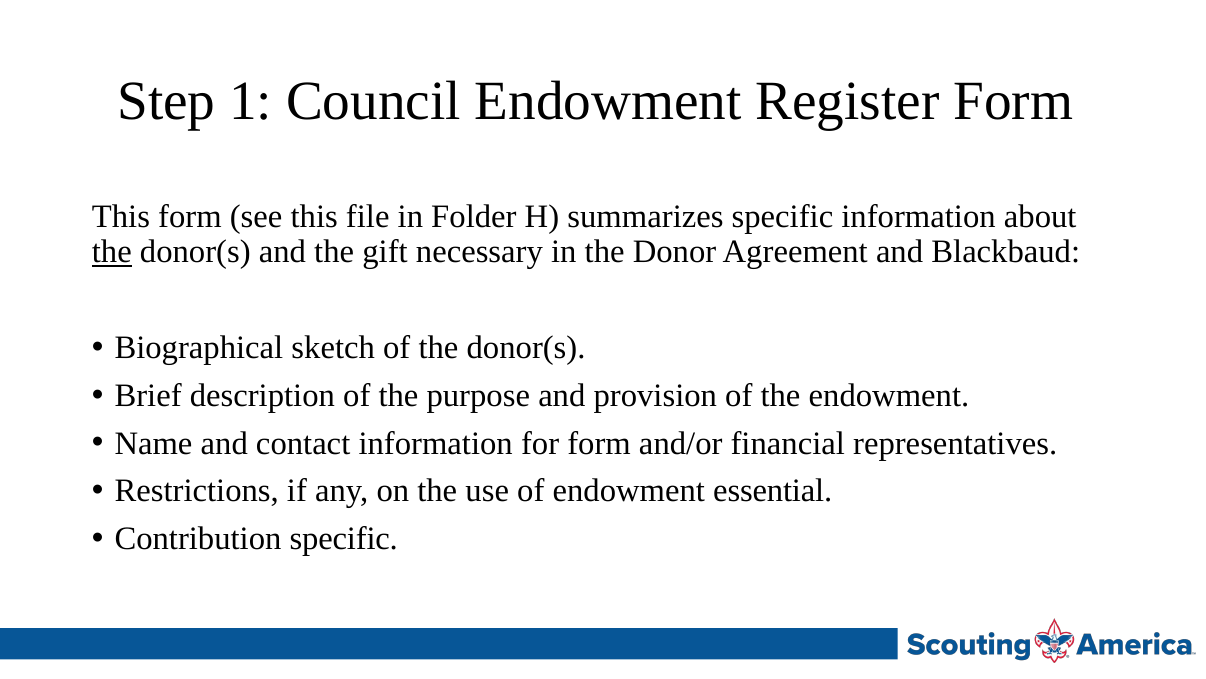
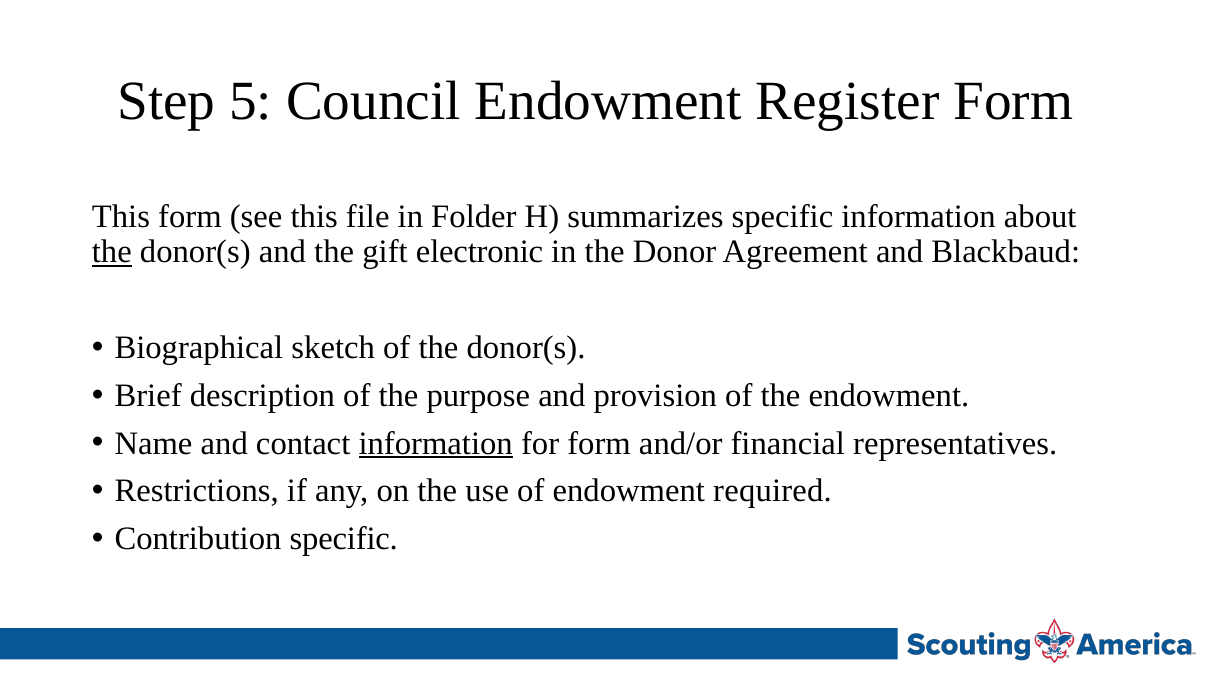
1: 1 -> 5
necessary: necessary -> electronic
information at (436, 443) underline: none -> present
essential: essential -> required
